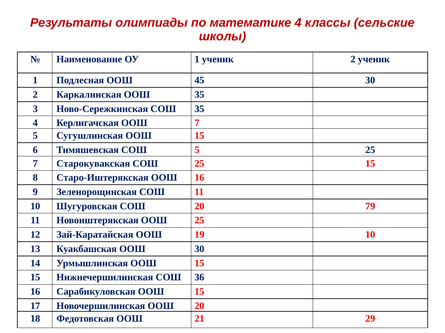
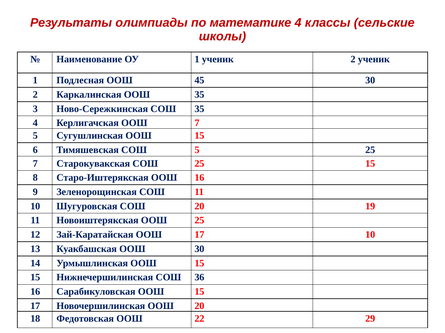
79: 79 -> 19
ООШ 19: 19 -> 17
21: 21 -> 22
